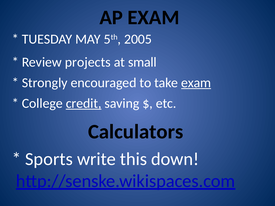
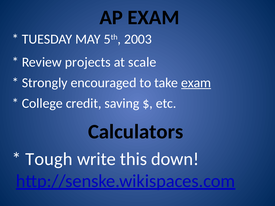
2005: 2005 -> 2003
small: small -> scale
credit underline: present -> none
Sports: Sports -> Tough
